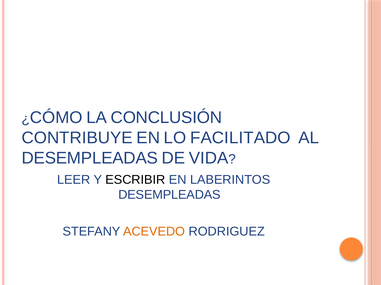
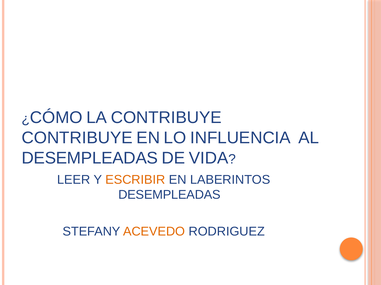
LA CONCLUSIÓN: CONCLUSIÓN -> CONTRIBUYE
FACILITADO: FACILITADO -> INFLUENCIA
ESCRIBIR colour: black -> orange
